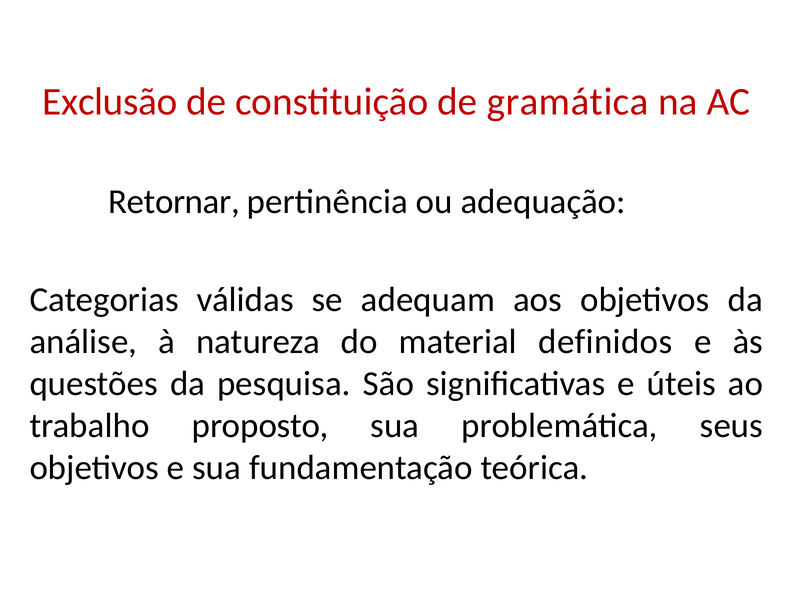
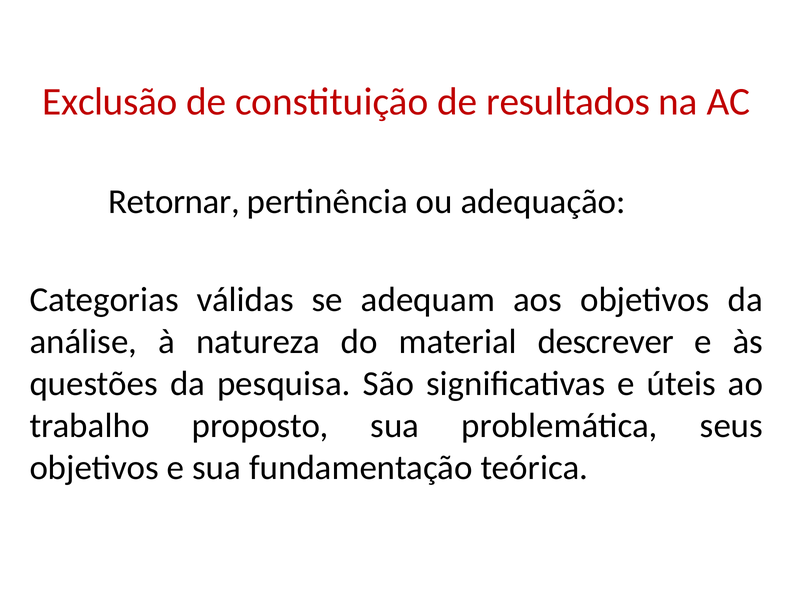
gramática: gramática -> resultados
definidos: definidos -> descrever
